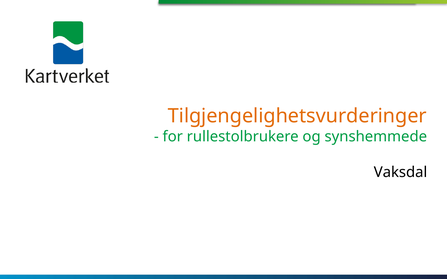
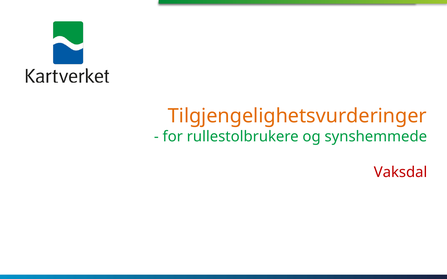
Vaksdal colour: black -> red
